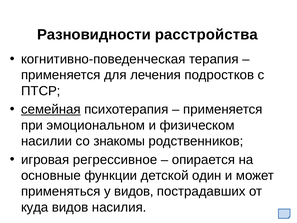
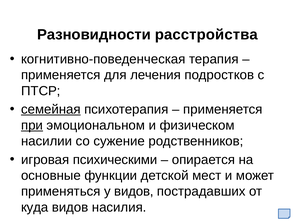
при underline: none -> present
знакомы: знакомы -> сужение
регрессивное: регрессивное -> психическими
один: один -> мест
